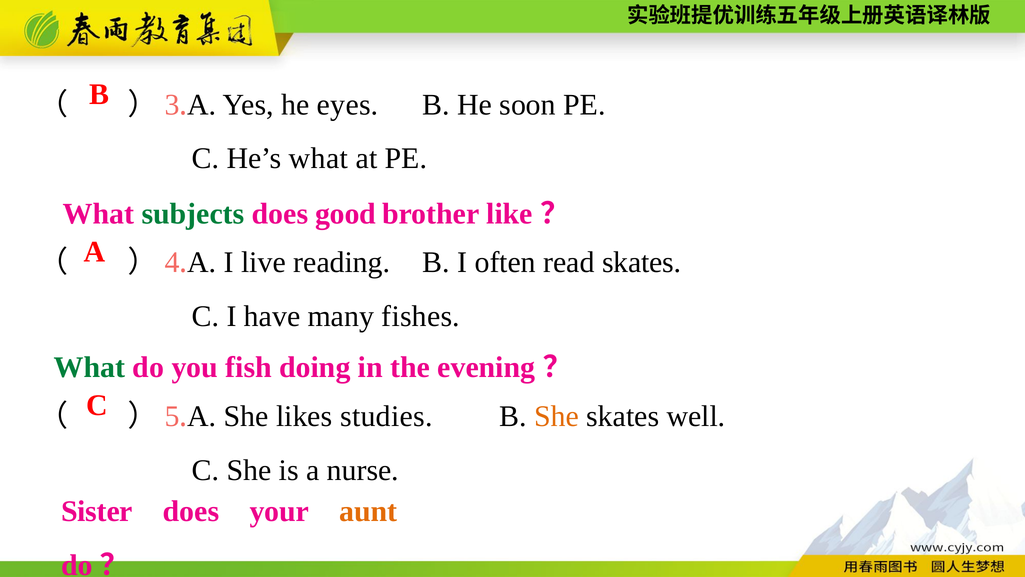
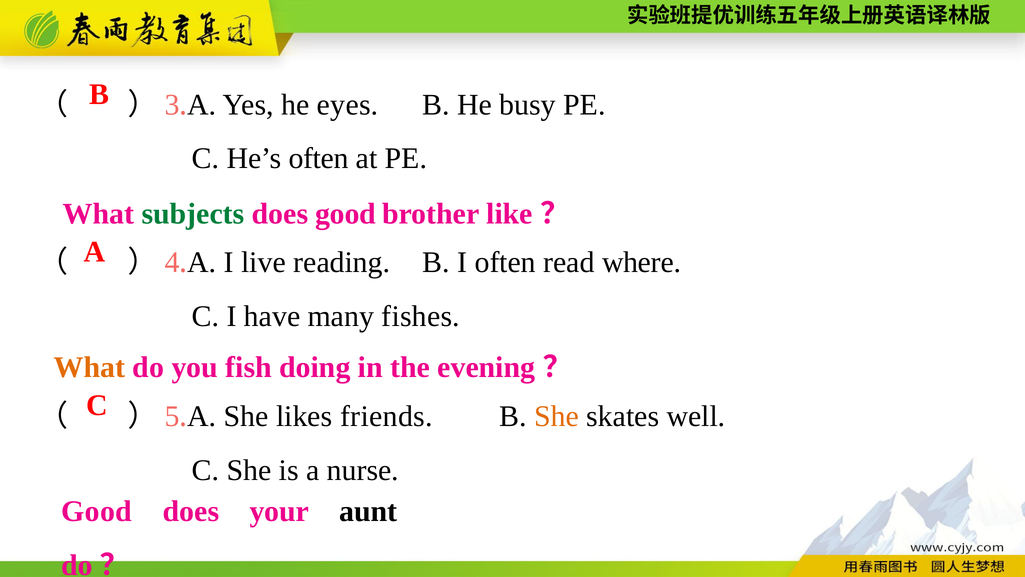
soon: soon -> busy
He’s what: what -> often
read skates: skates -> where
What at (89, 367) colour: green -> orange
studies: studies -> friends
Sister at (97, 511): Sister -> Good
aunt colour: orange -> black
